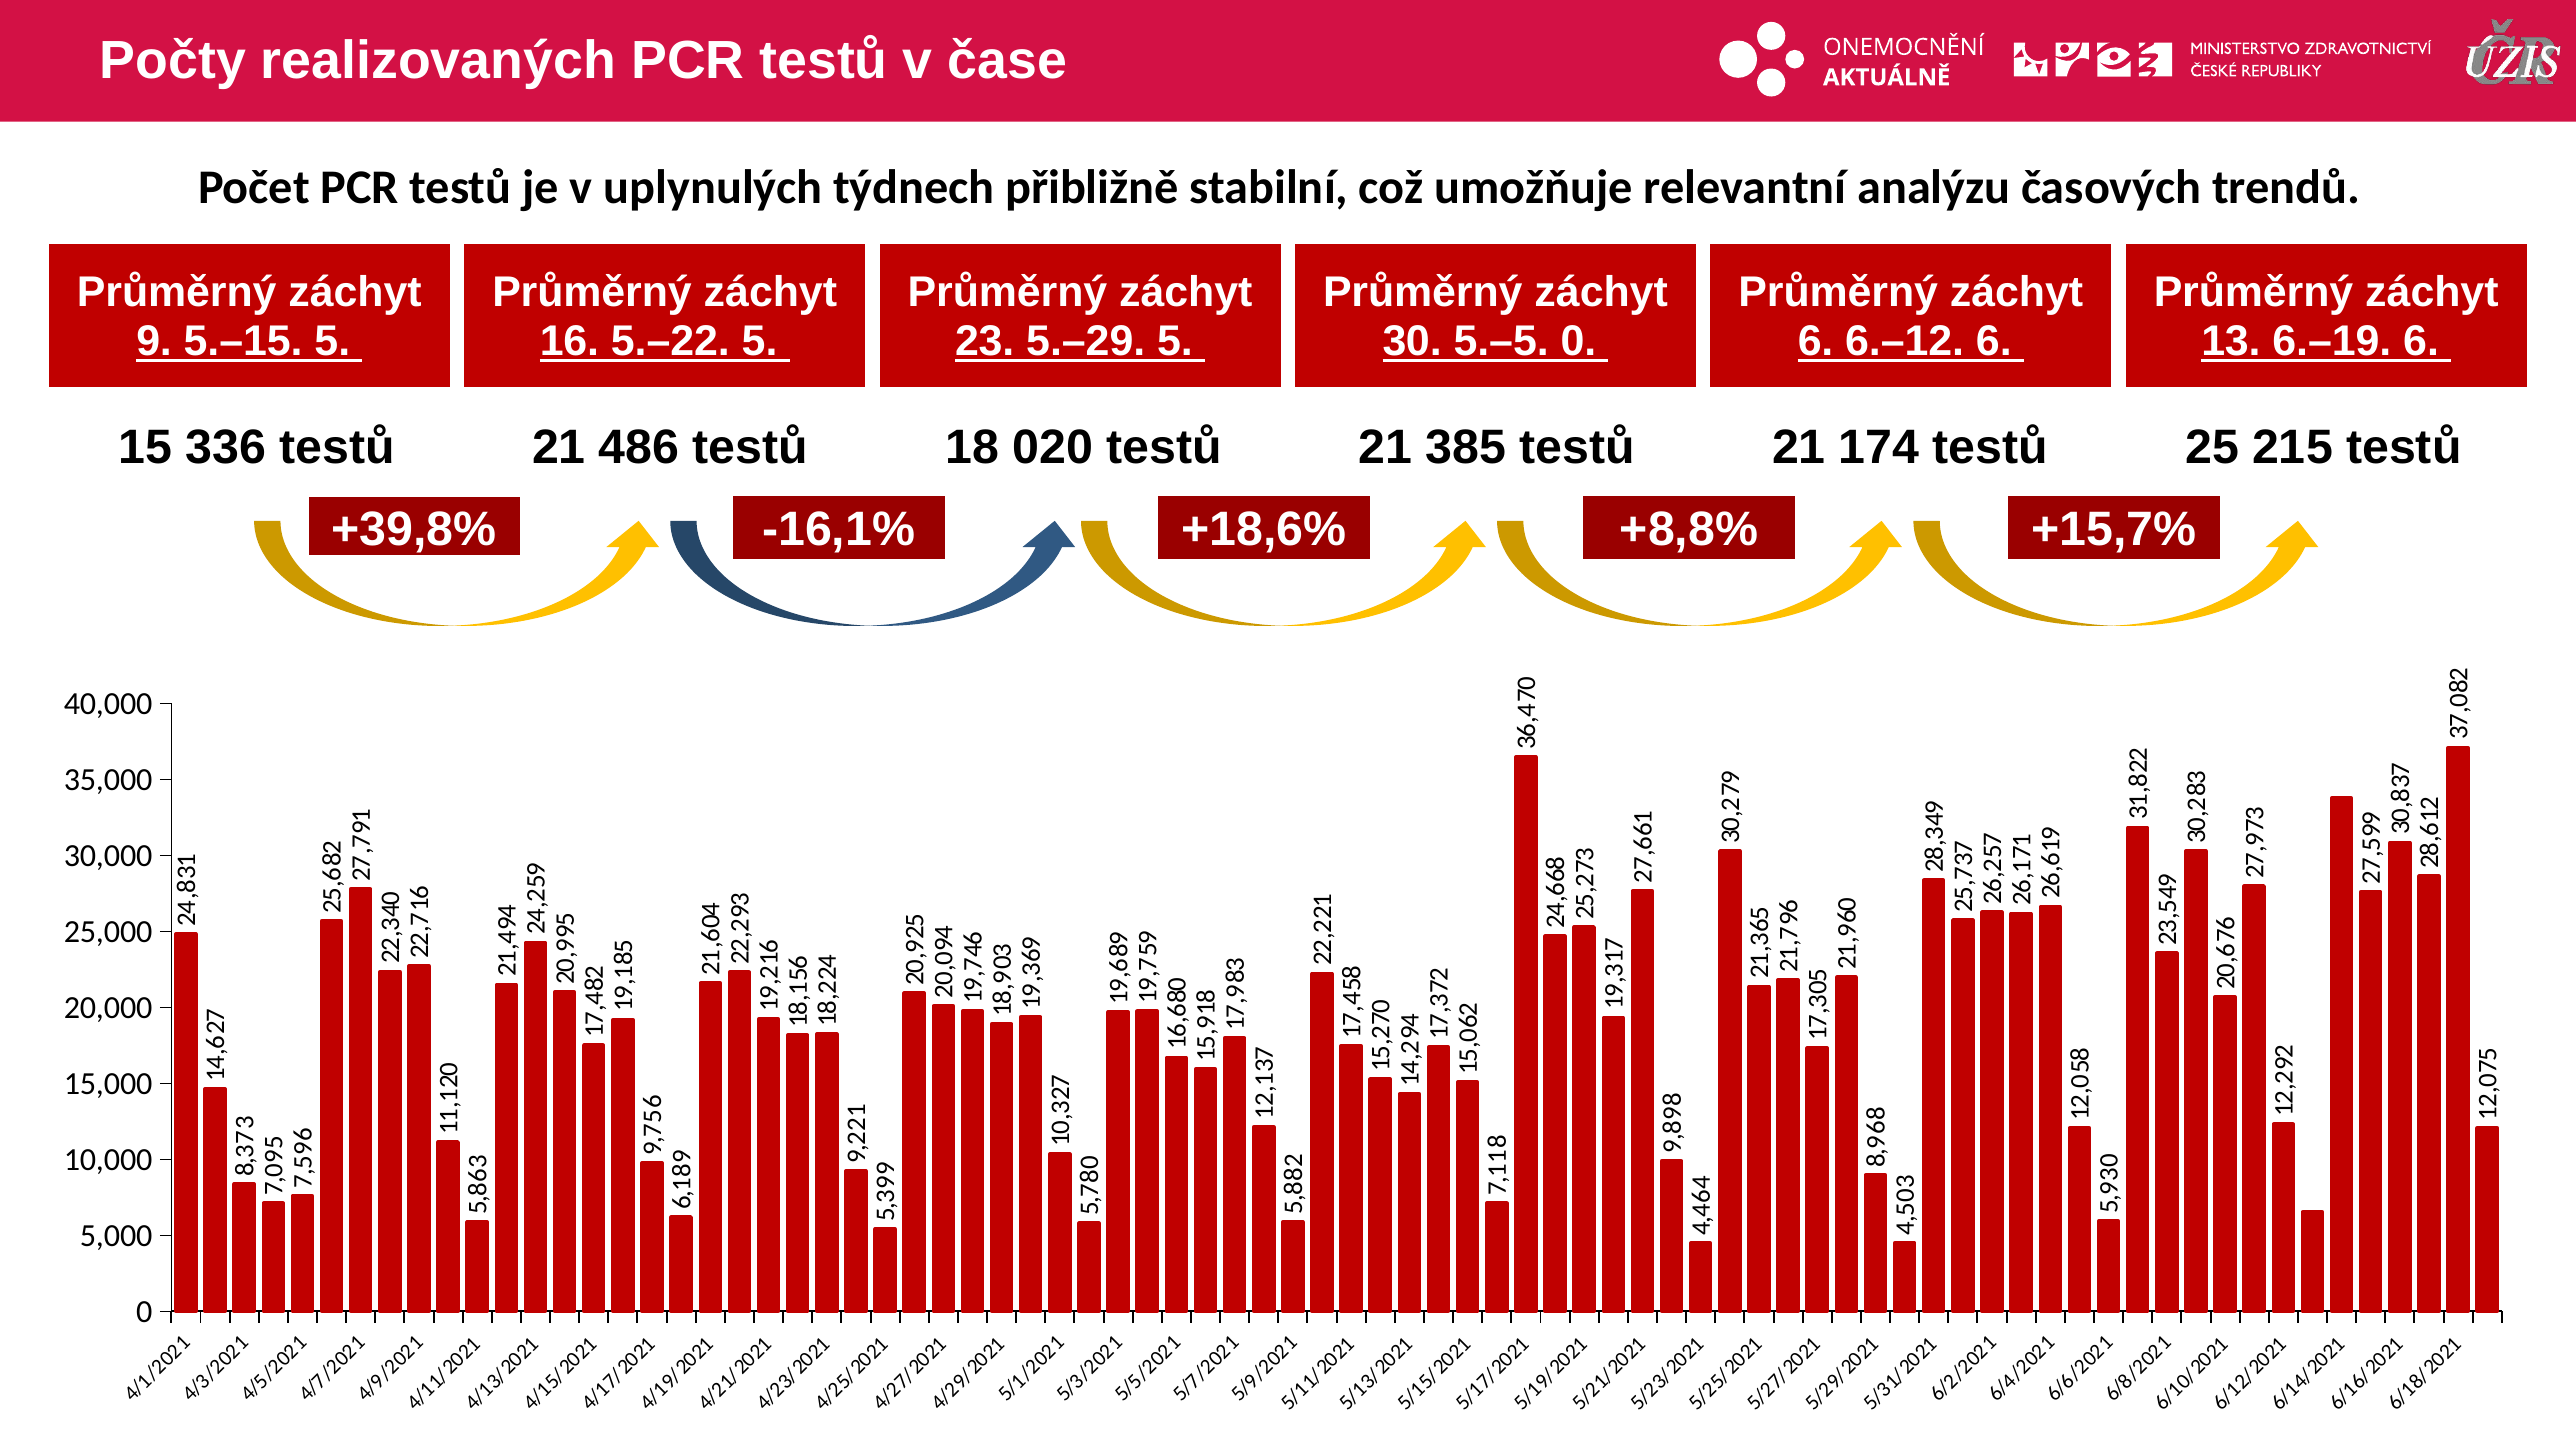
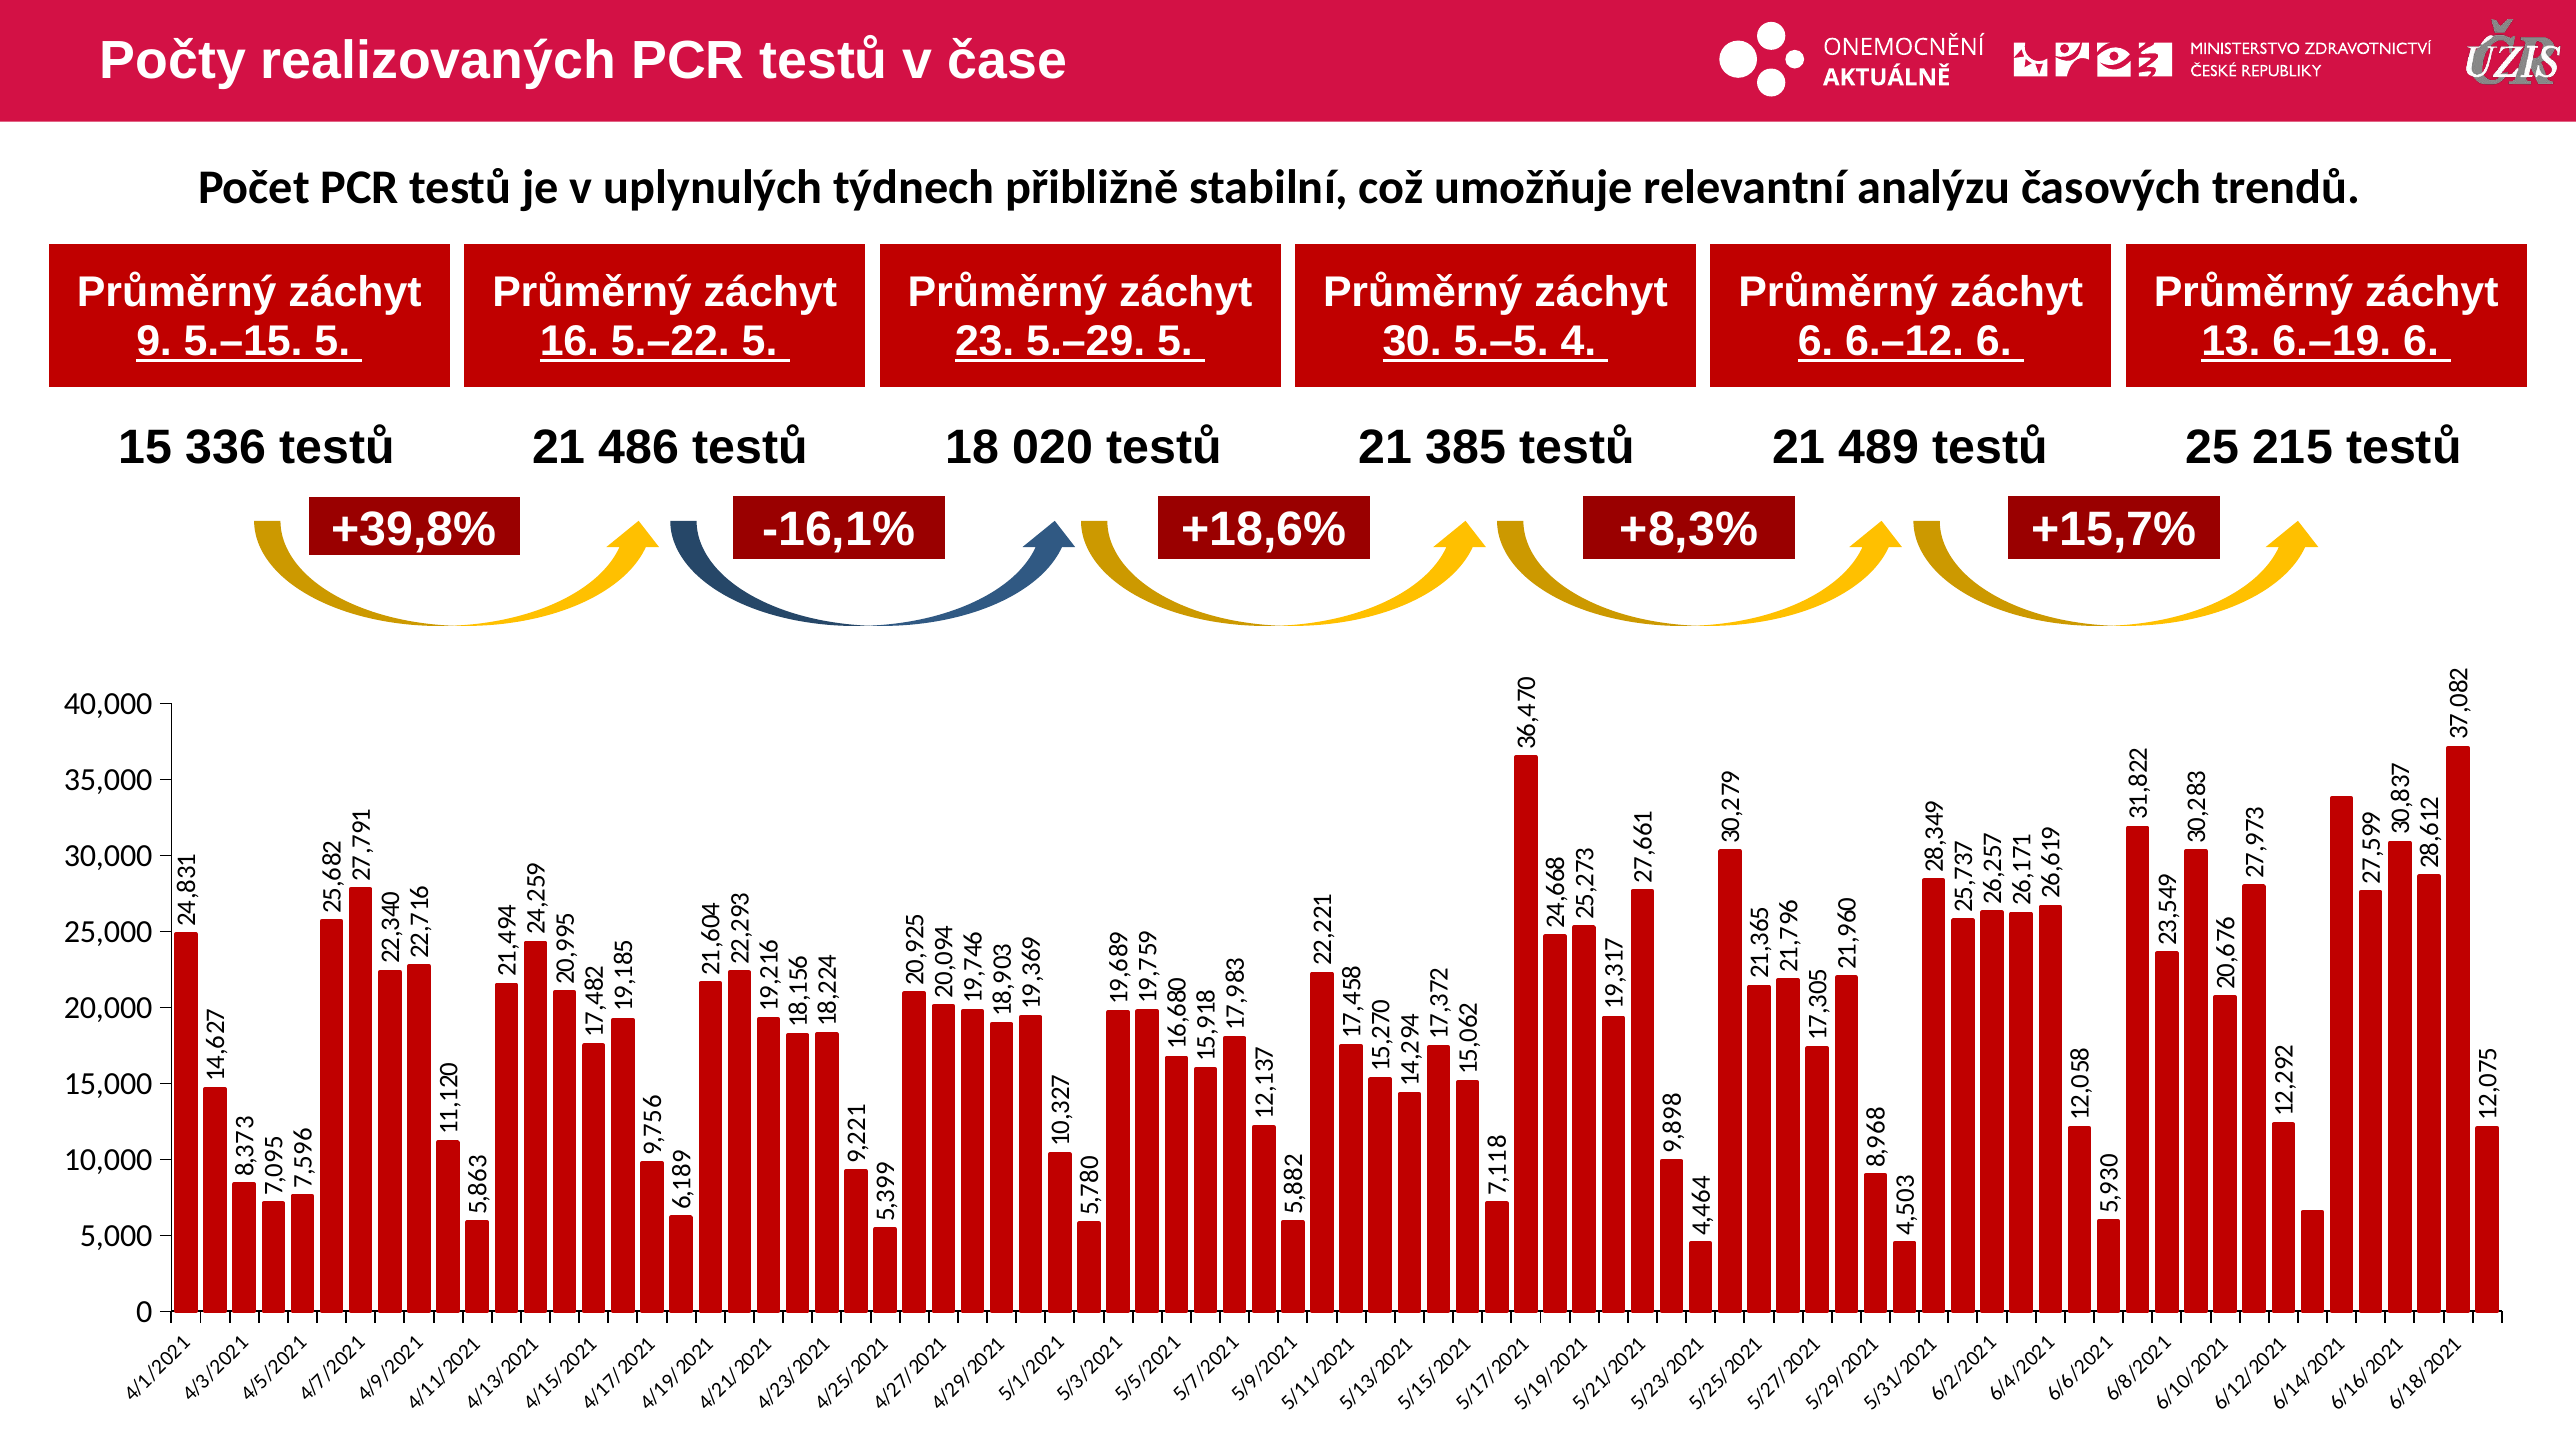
5.–5 0: 0 -> 4
174: 174 -> 489
+8,8%: +8,8% -> +8,3%
